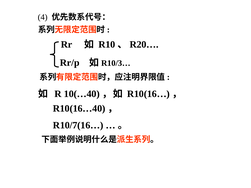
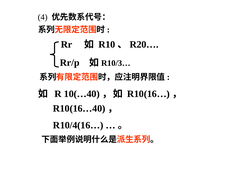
R10/7(16…: R10/7(16… -> R10/4(16…
